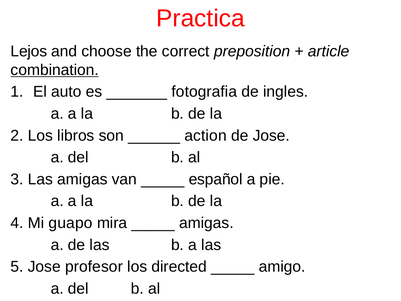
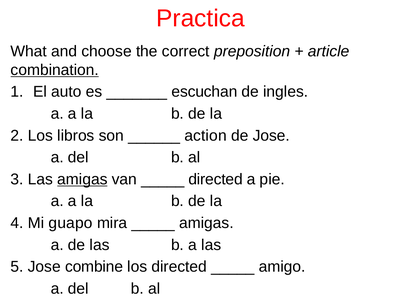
Lejos: Lejos -> What
fotografia: fotografia -> escuchan
amigas at (82, 179) underline: none -> present
español at (216, 179): español -> directed
profesor: profesor -> combine
